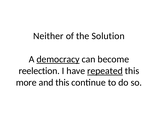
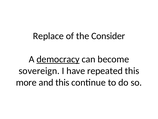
Neither: Neither -> Replace
Solution: Solution -> Consider
reelection: reelection -> sovereign
repeated underline: present -> none
